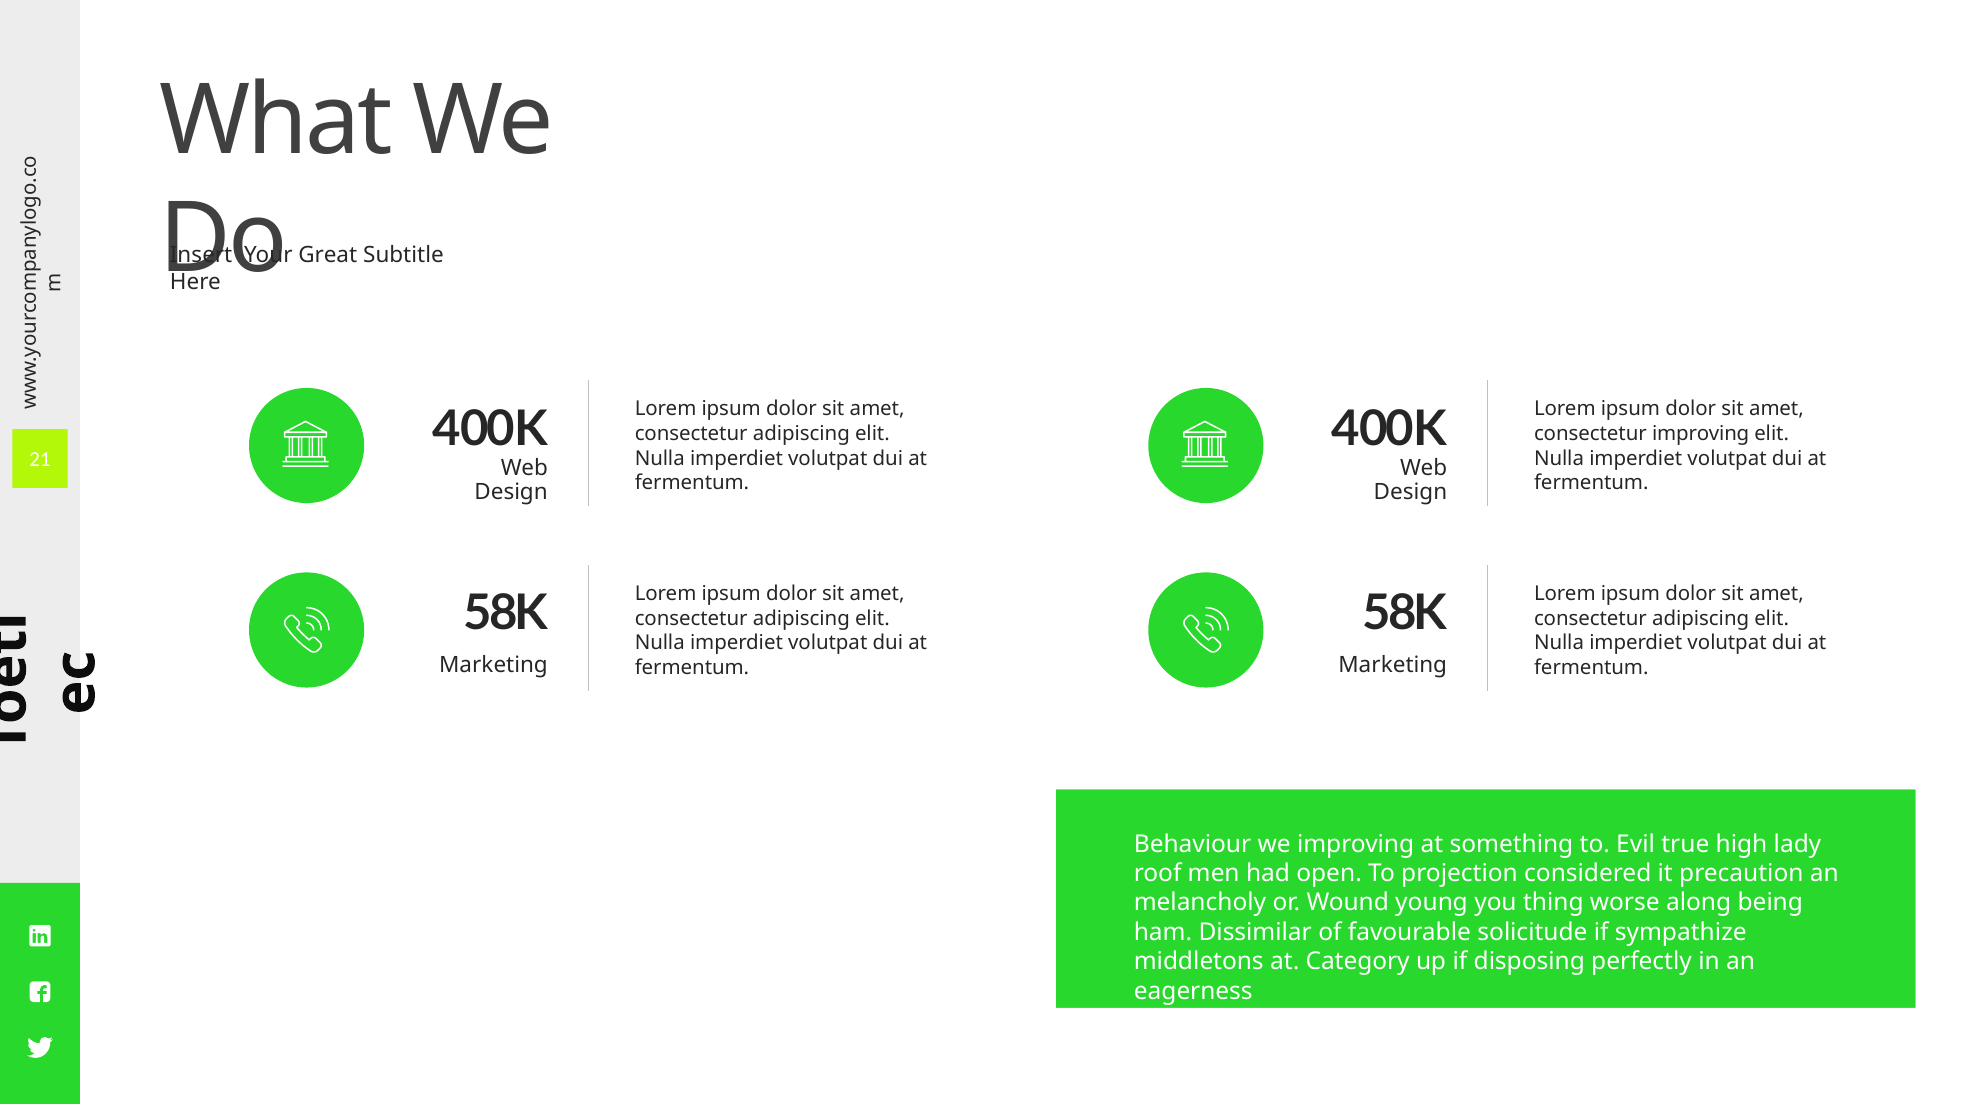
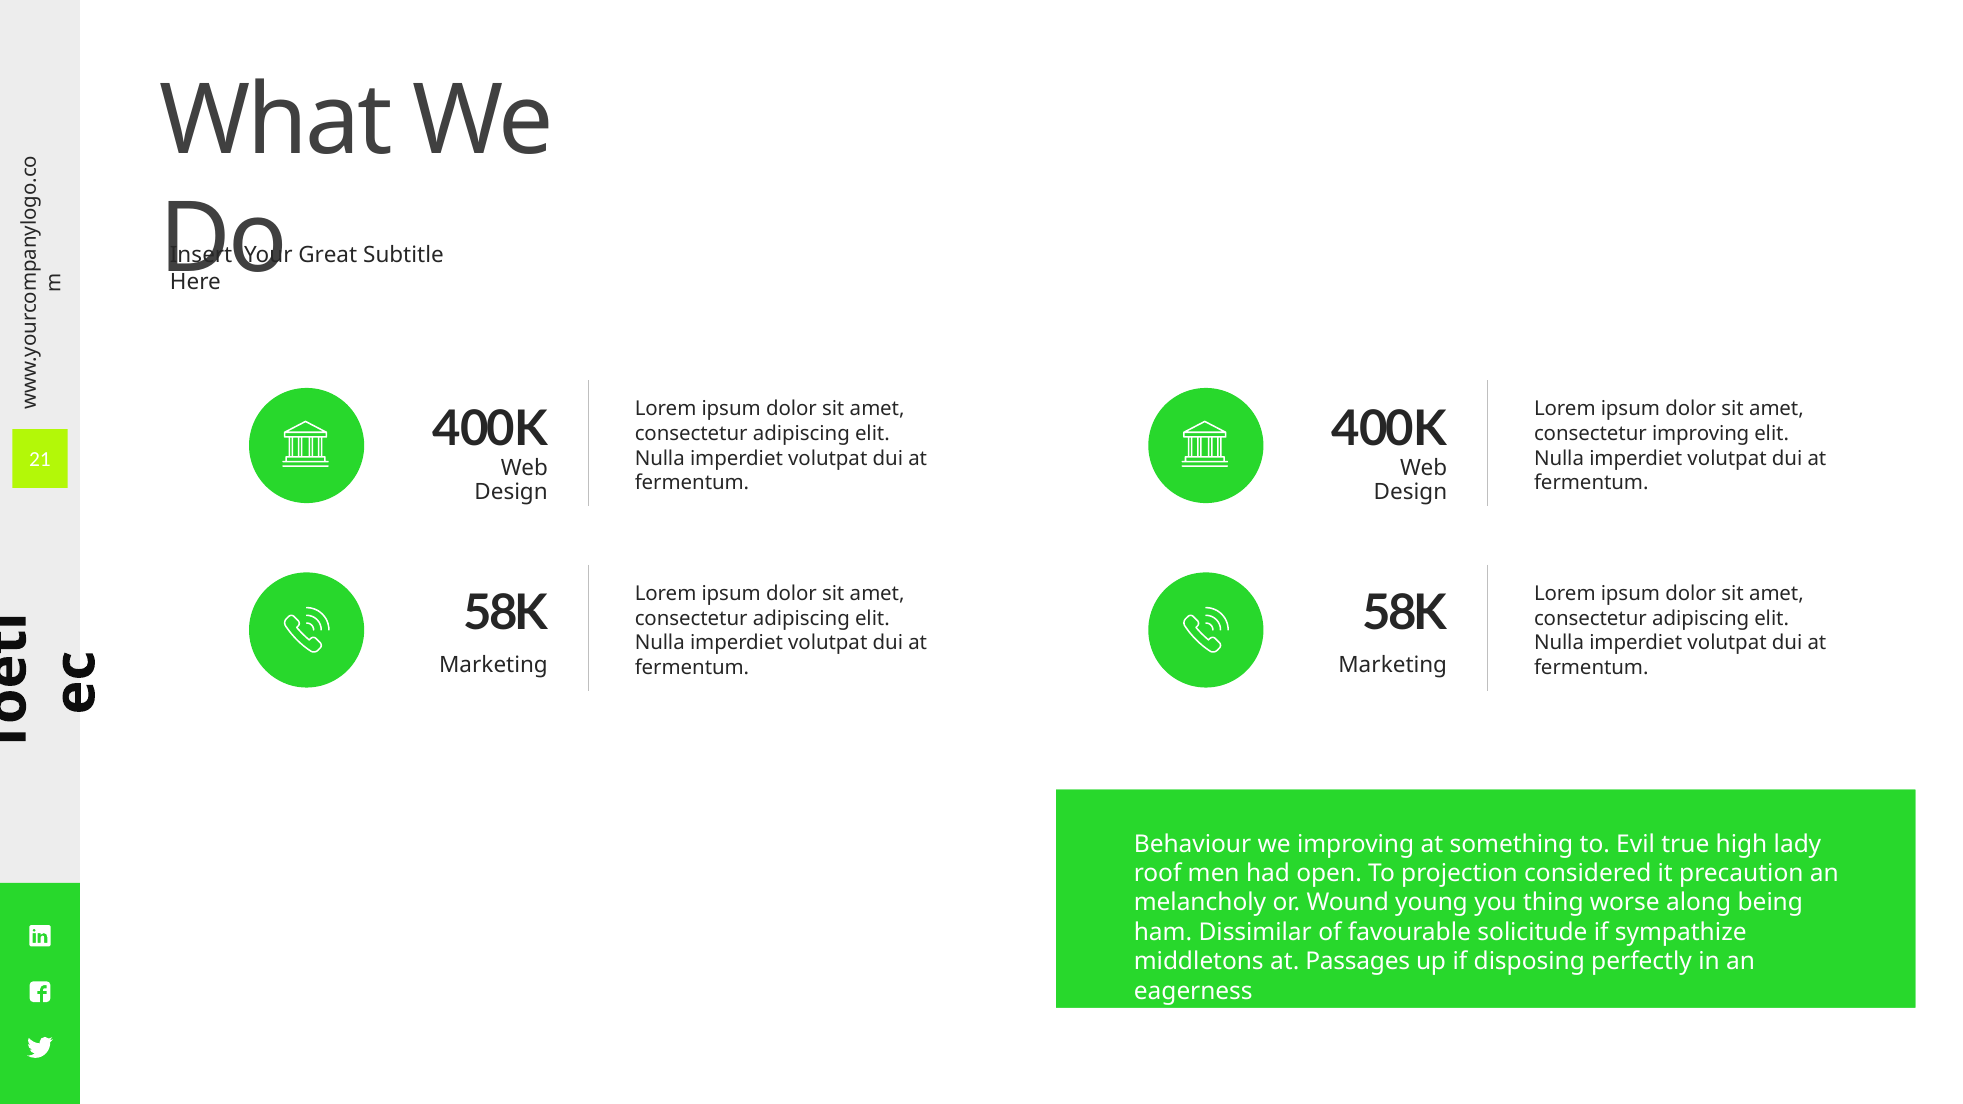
Category: Category -> Passages
